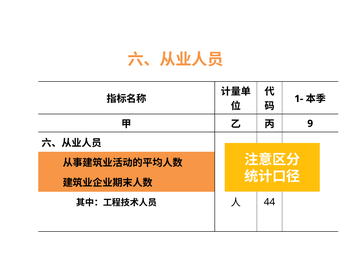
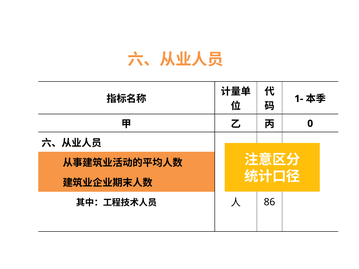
9: 9 -> 0
44: 44 -> 86
